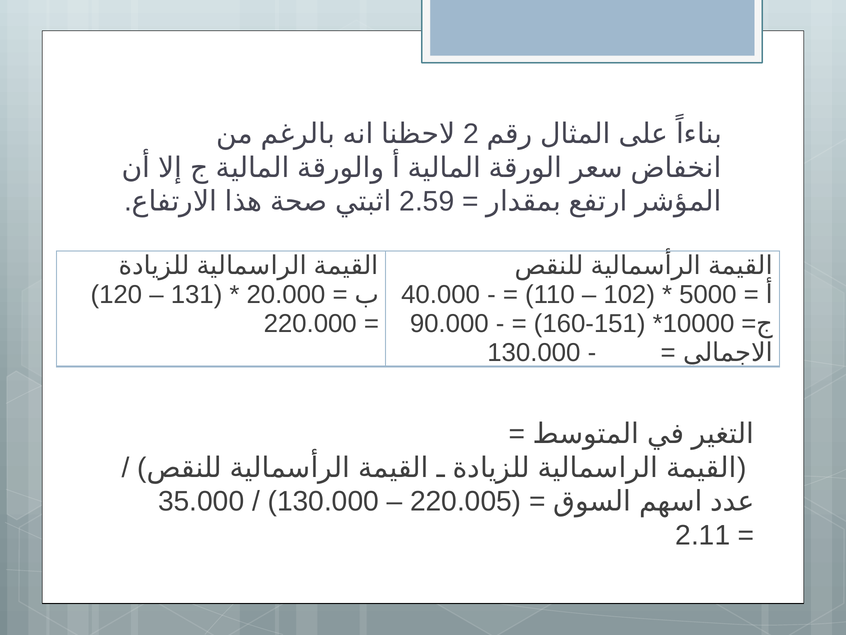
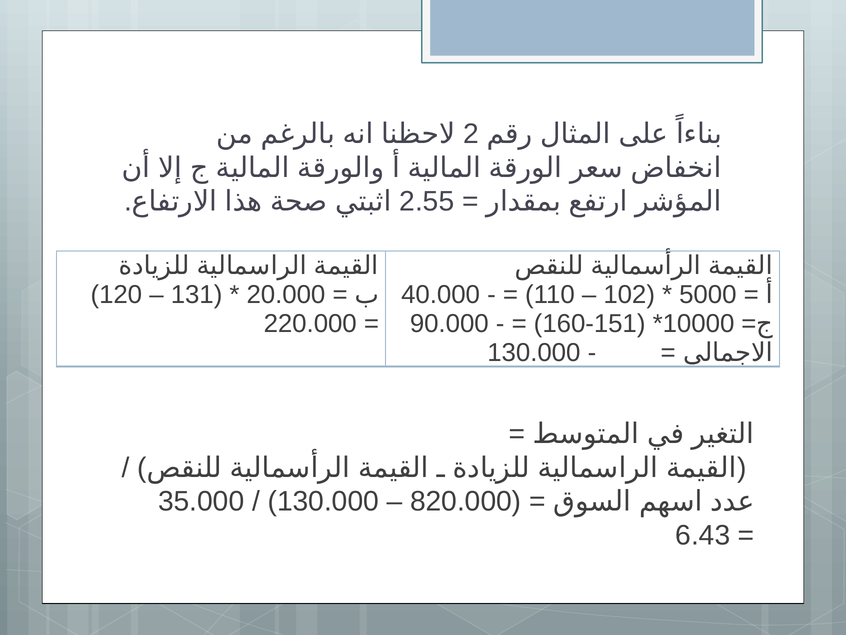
2.59: 2.59 -> 2.55
220.005: 220.005 -> 820.000
2.11: 2.11 -> 6.43
